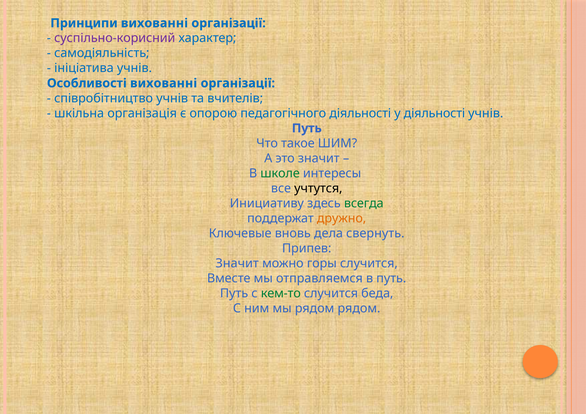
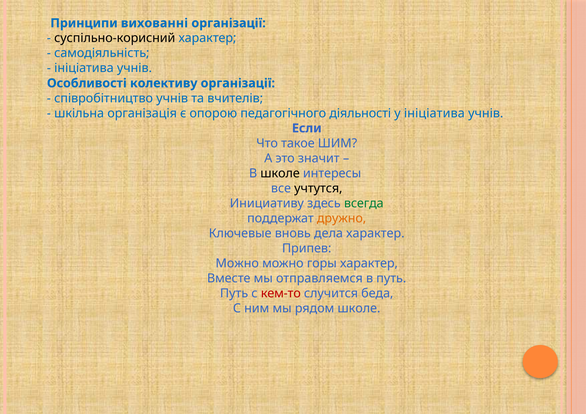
суспільно-корисний colour: purple -> black
Особливості вихованні: вихованні -> колективу
у діяльності: діяльності -> ініціатива
Путь at (307, 128): Путь -> Если
школе at (280, 173) colour: green -> black
дела свернуть: свернуть -> характер
Значит at (237, 264): Значит -> Можно
горы случится: случится -> характер
кем-то colour: green -> red
рядом рядом: рядом -> школе
